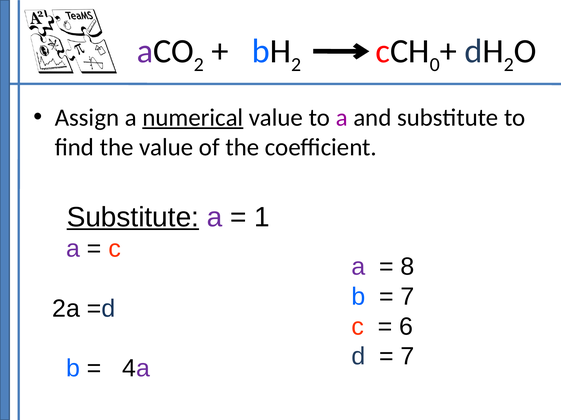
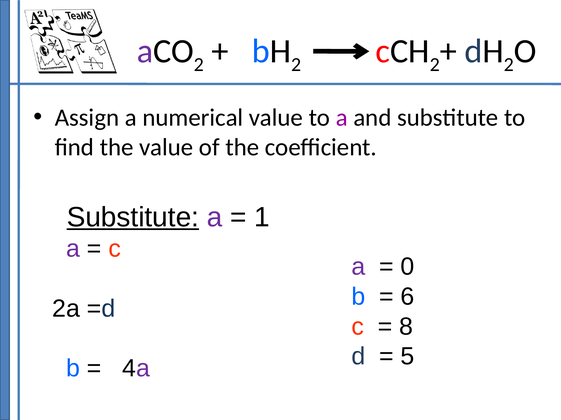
0 at (435, 65): 0 -> 2
numerical underline: present -> none
8: 8 -> 0
7 at (408, 297): 7 -> 6
6: 6 -> 8
7 at (408, 357): 7 -> 5
